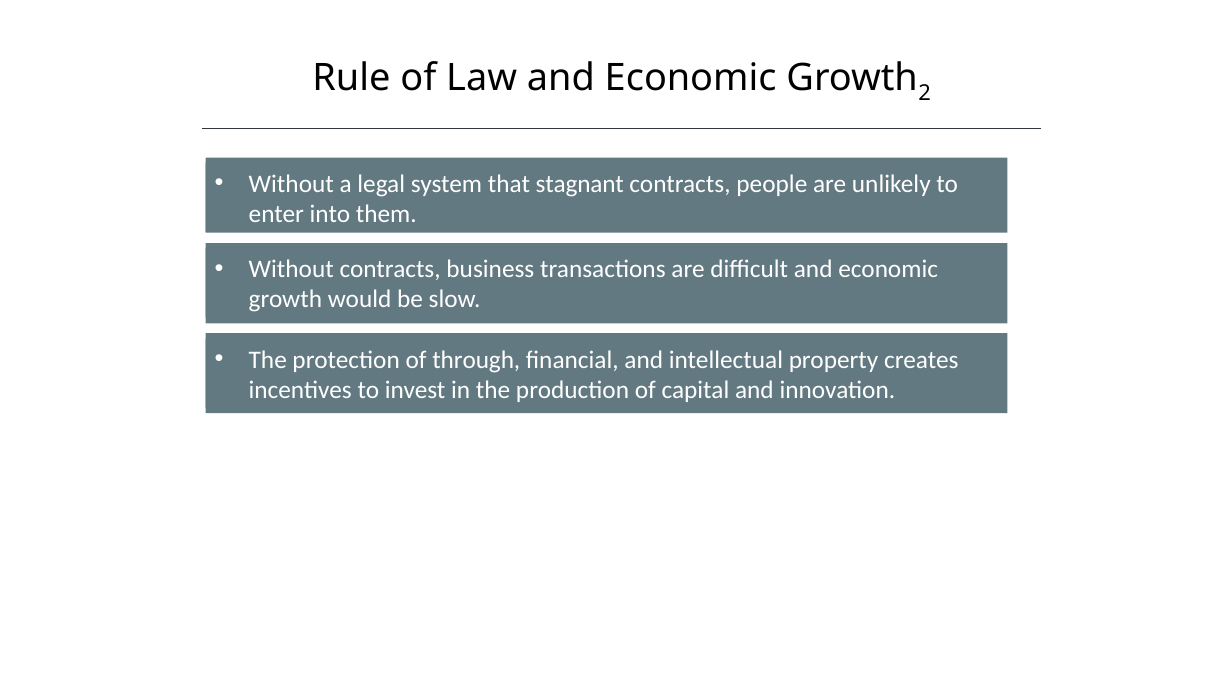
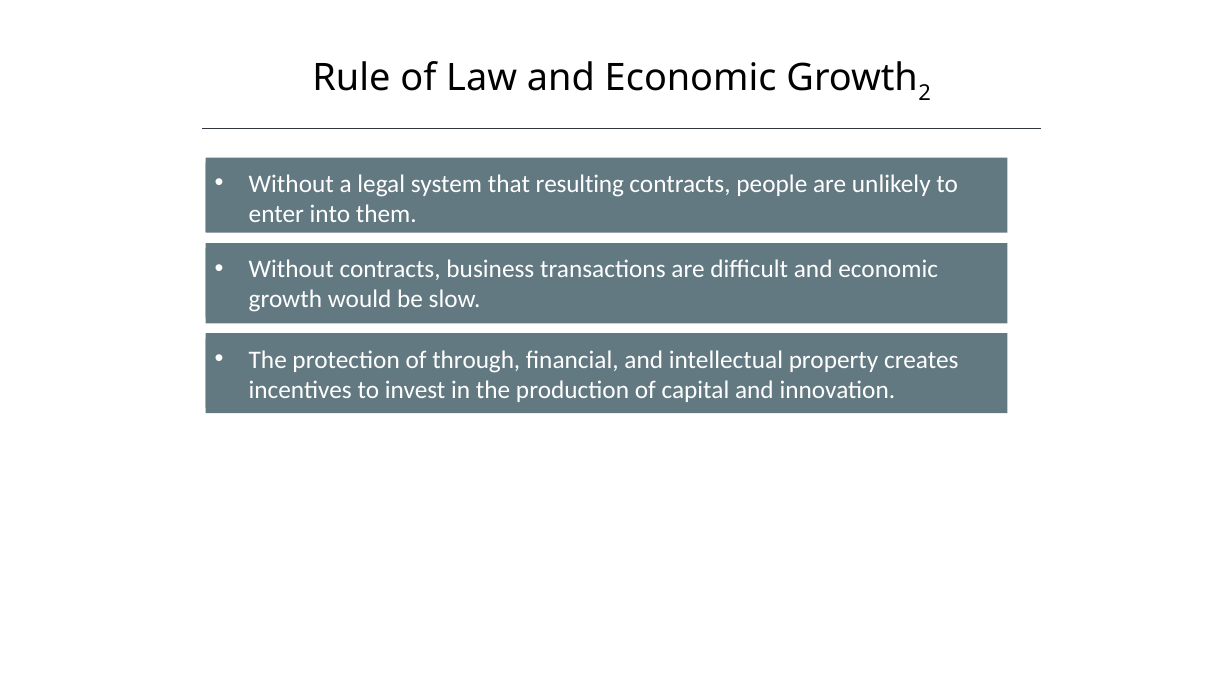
stagnant: stagnant -> resulting
